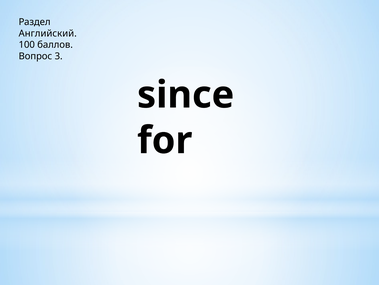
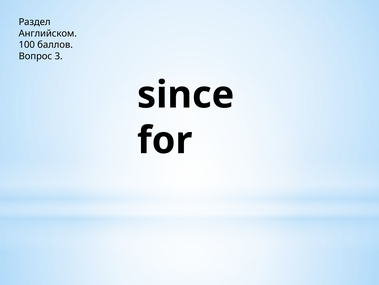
Английский: Английский -> Английском
